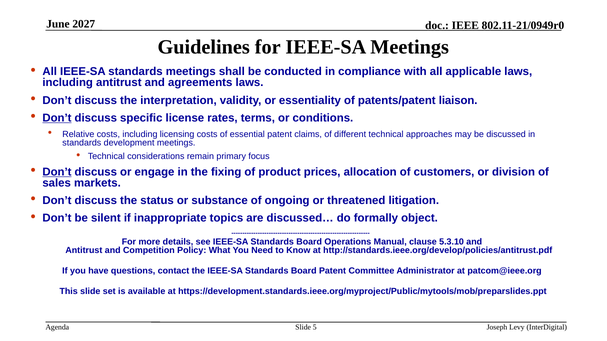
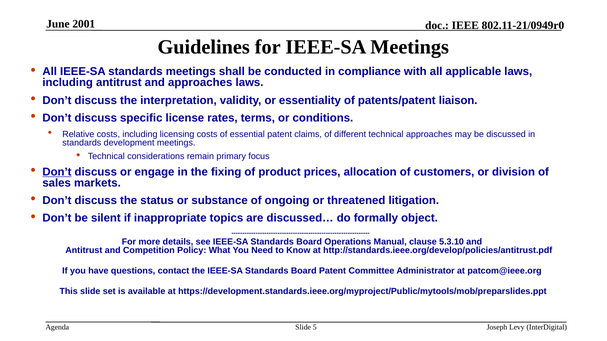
2027: 2027 -> 2001
and agreements: agreements -> approaches
Don’t at (57, 118) underline: present -> none
